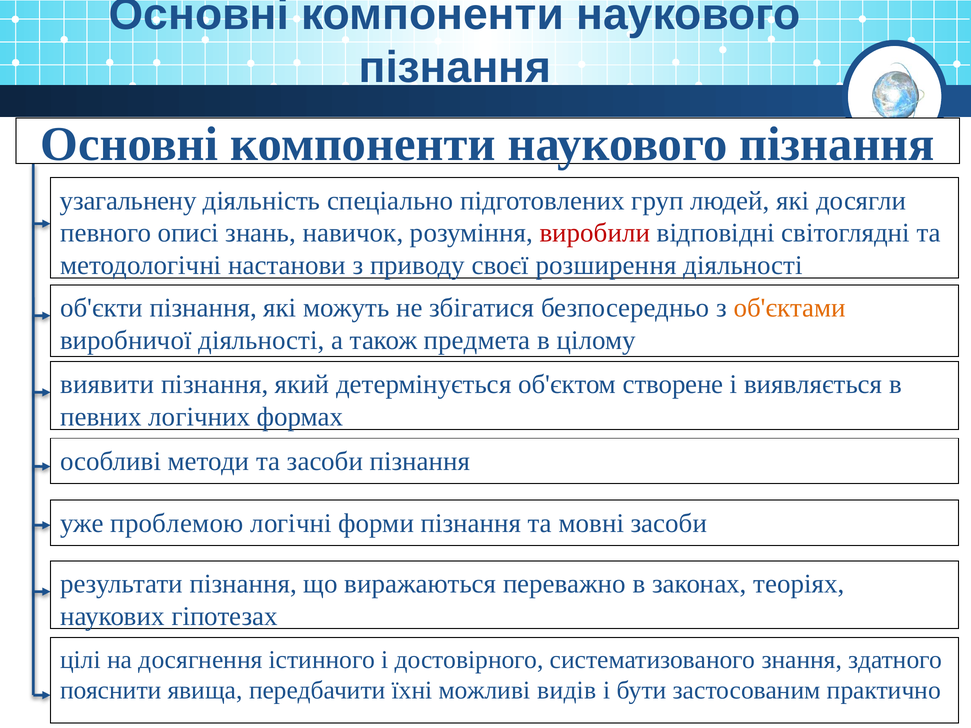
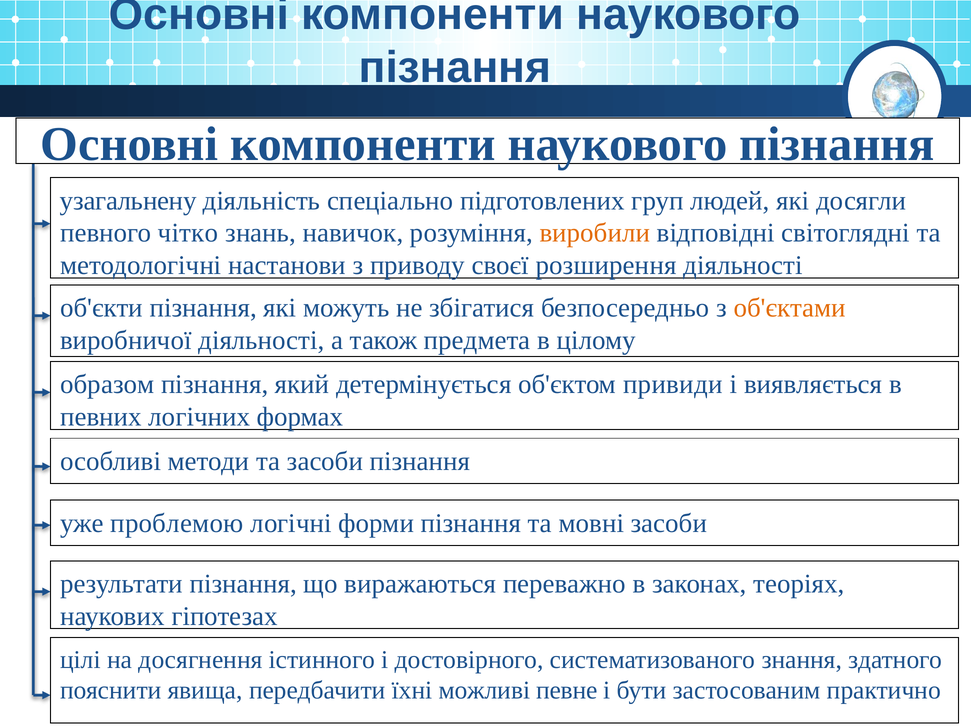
описі: описі -> чітко
виробили colour: red -> orange
виявити: виявити -> образом
створене: створене -> привиди
видів: видів -> певне
